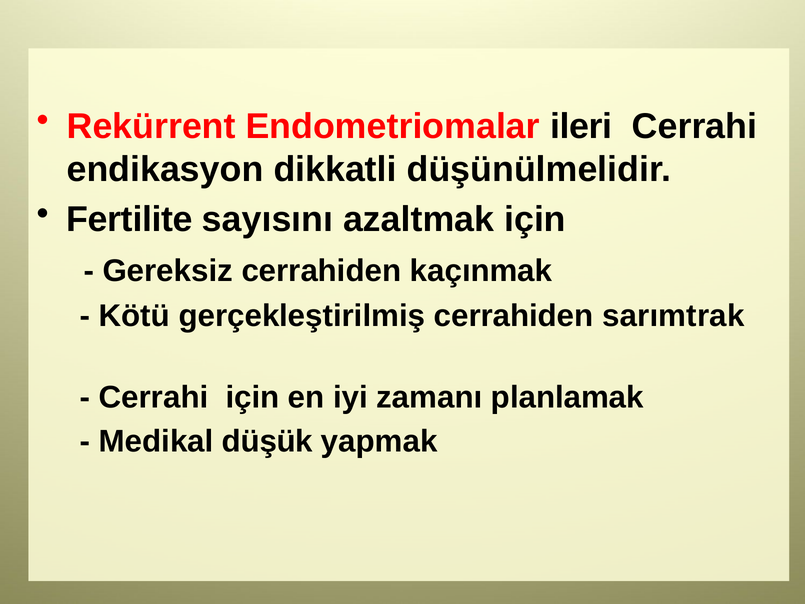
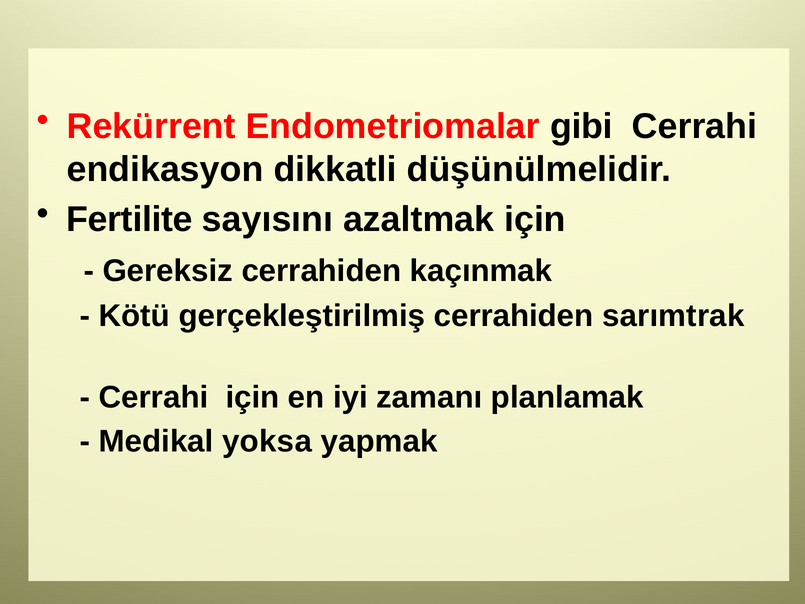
ileri: ileri -> gibi
düşük: düşük -> yoksa
